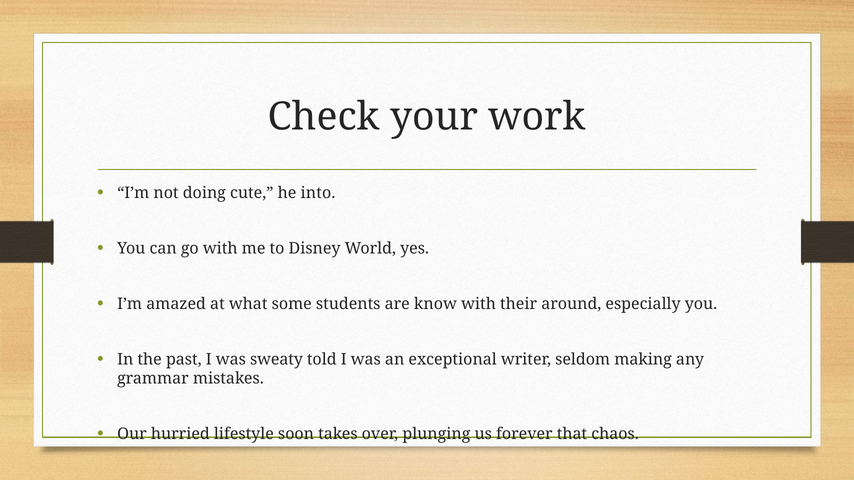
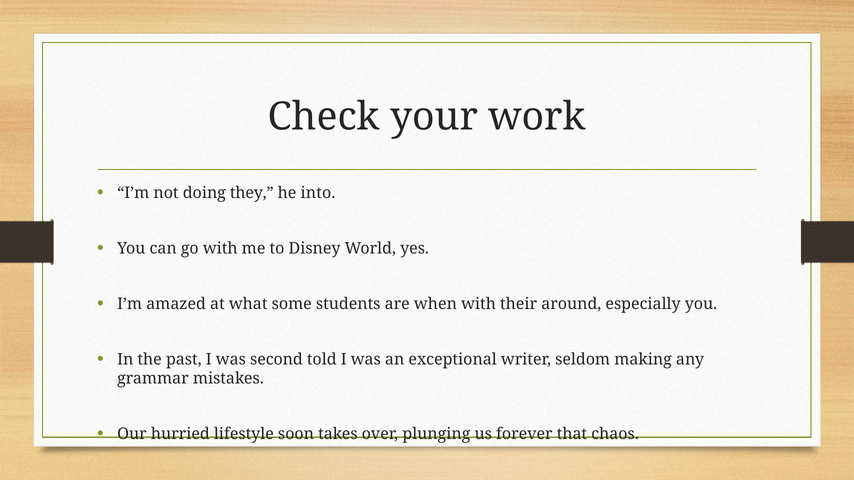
cute: cute -> they
know: know -> when
sweaty: sweaty -> second
